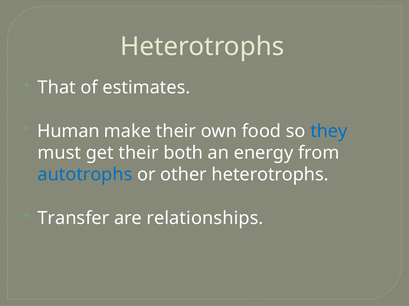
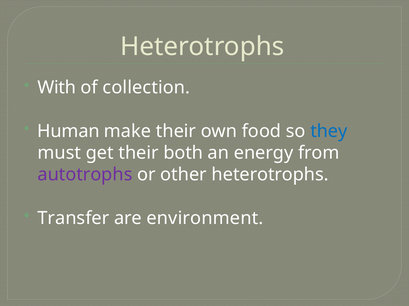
That: That -> With
estimates: estimates -> collection
autotrophs colour: blue -> purple
relationships: relationships -> environment
